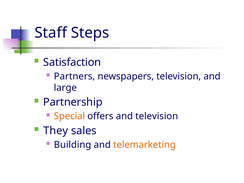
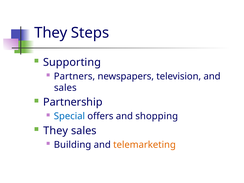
Staff at (51, 33): Staff -> They
Satisfaction: Satisfaction -> Supporting
large at (65, 88): large -> sales
Special colour: orange -> blue
and television: television -> shopping
